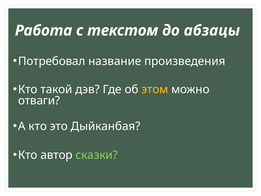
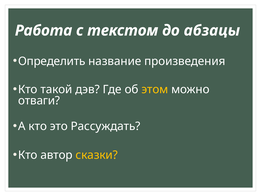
Потребовал: Потребовал -> Определить
Дыйканбая: Дыйканбая -> Рассуждать
сказки colour: light green -> yellow
